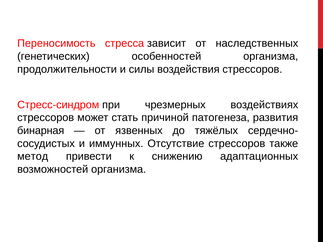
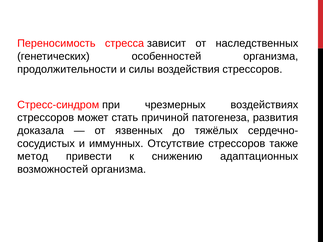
бинарная: бинарная -> доказала
